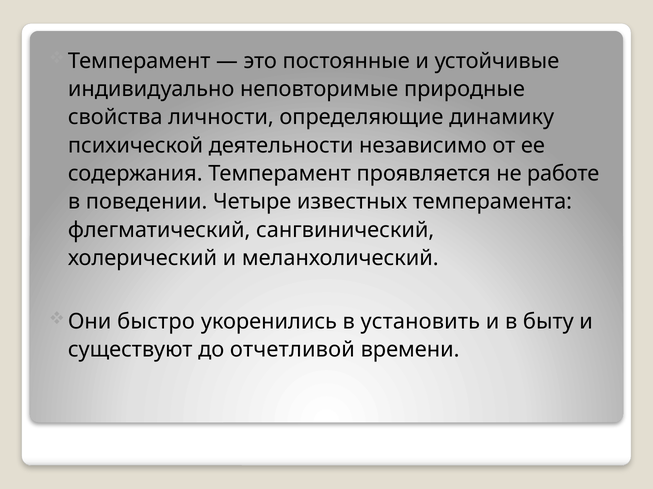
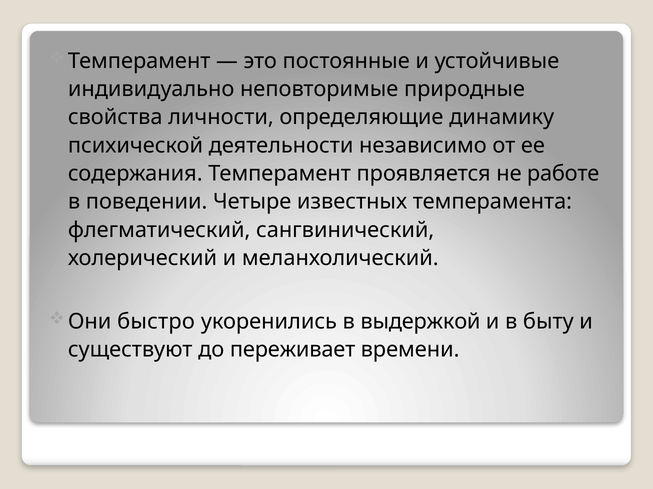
установить: установить -> выдержкой
отчетливой: отчетливой -> переживает
